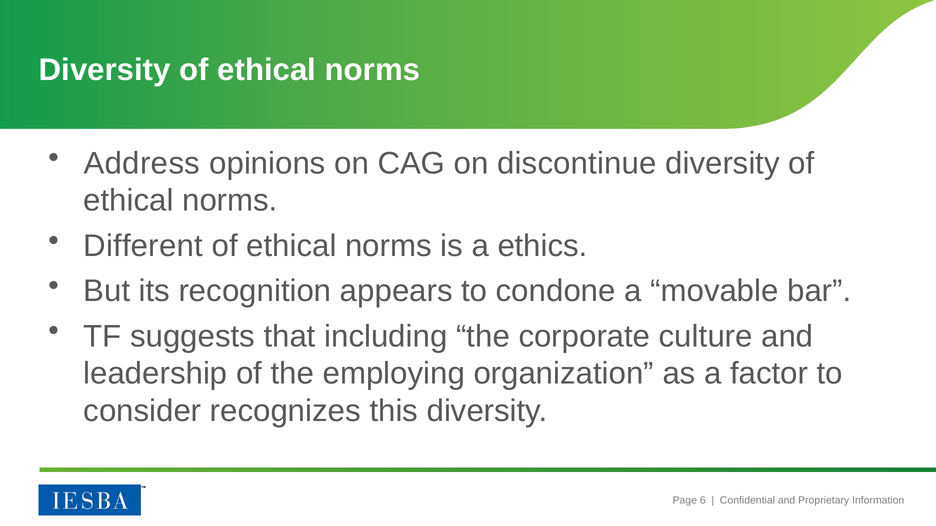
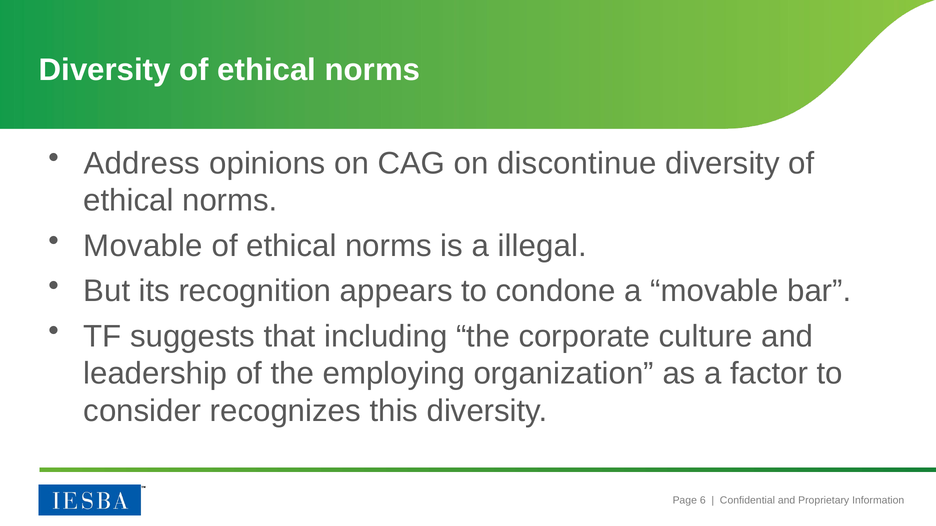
Different at (143, 246): Different -> Movable
ethics: ethics -> illegal
